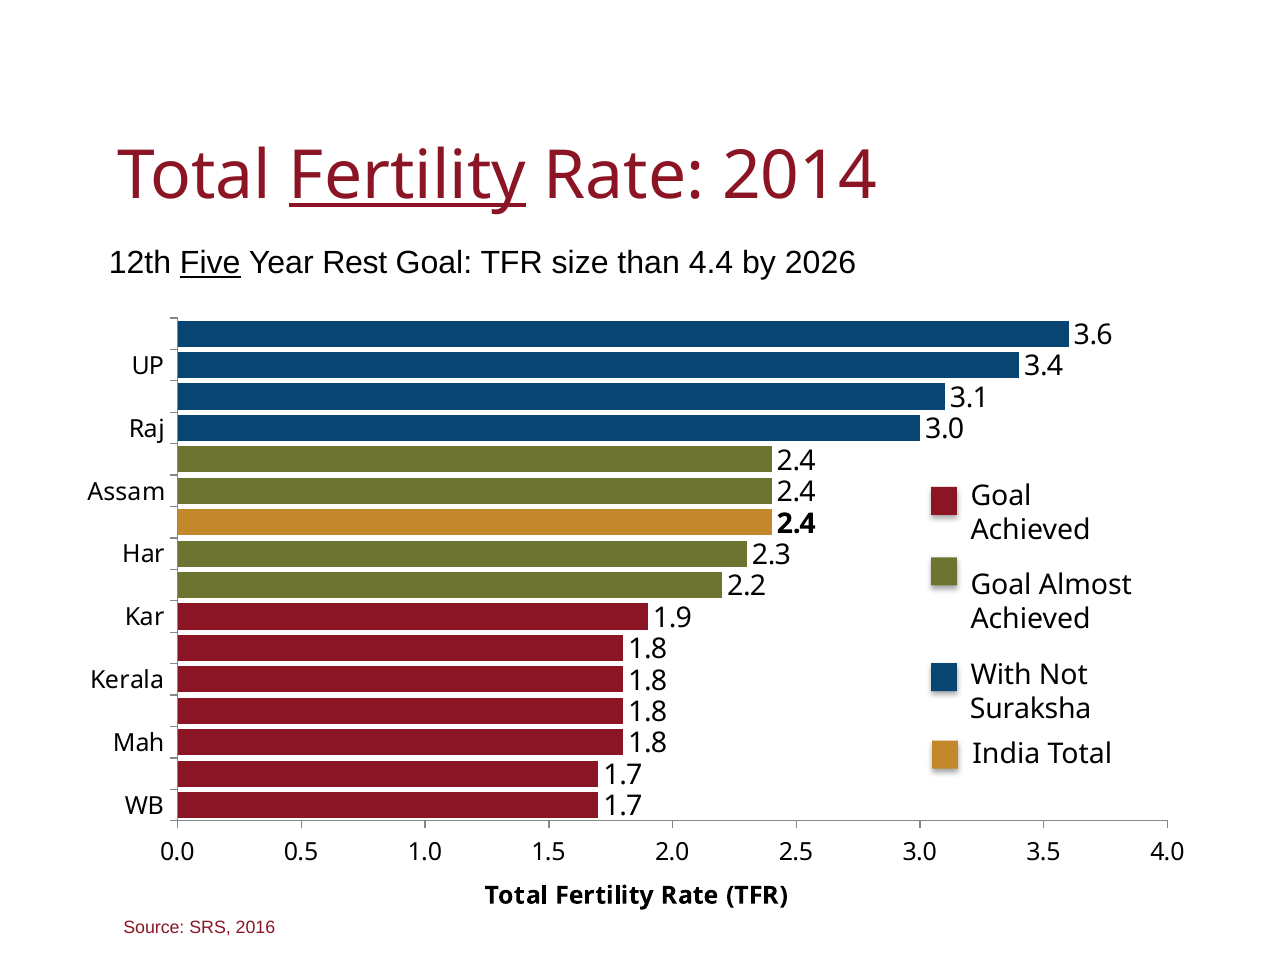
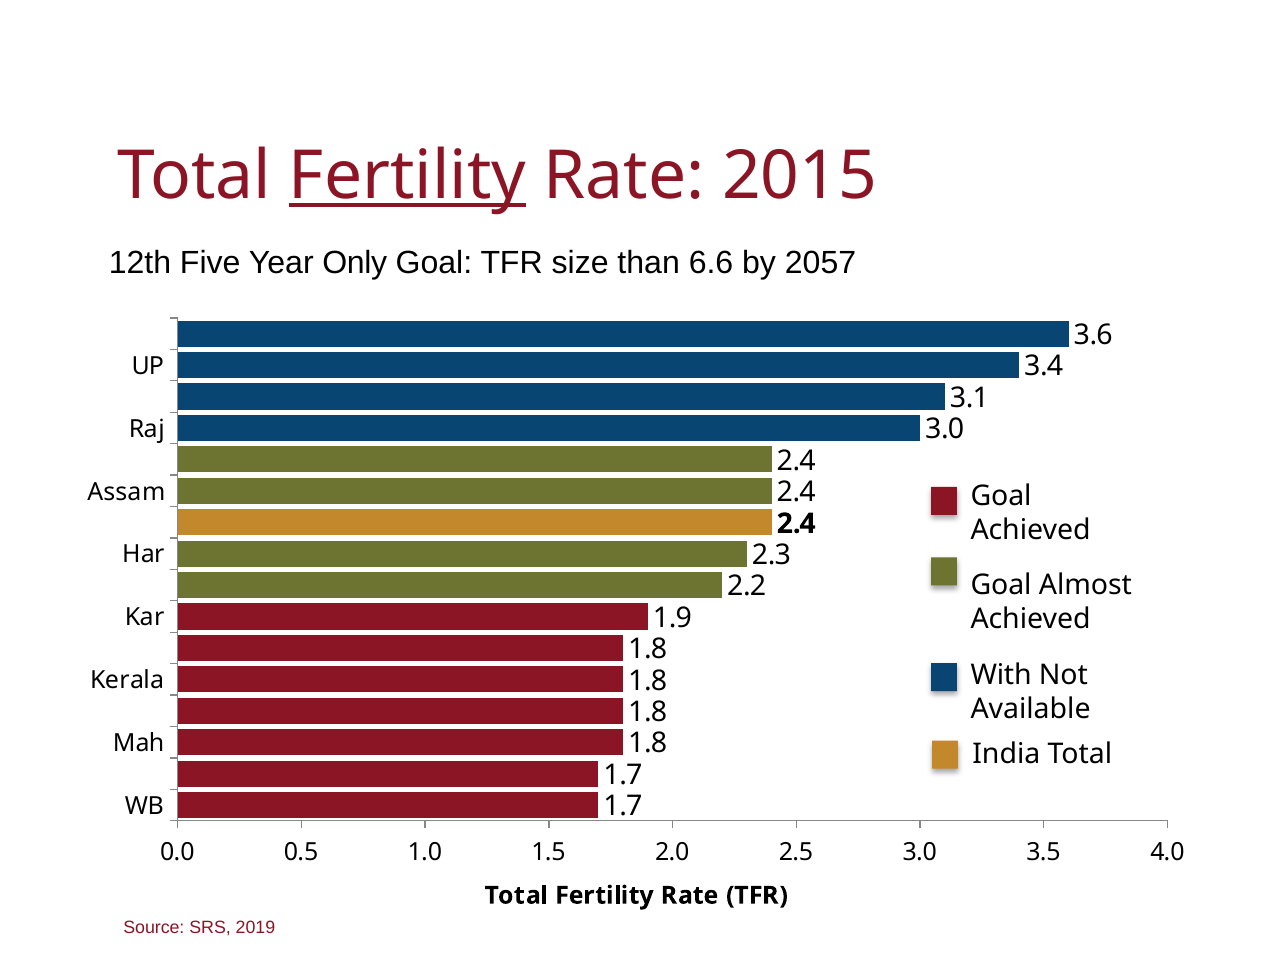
2014: 2014 -> 2015
Five underline: present -> none
Rest: Rest -> Only
4.4: 4.4 -> 6.6
2026: 2026 -> 2057
Suraksha: Suraksha -> Available
2016: 2016 -> 2019
